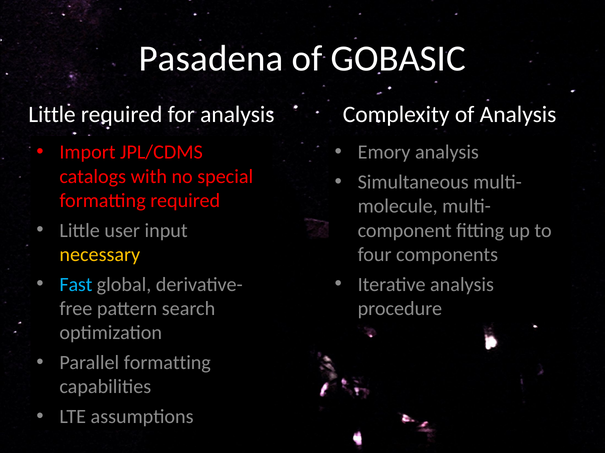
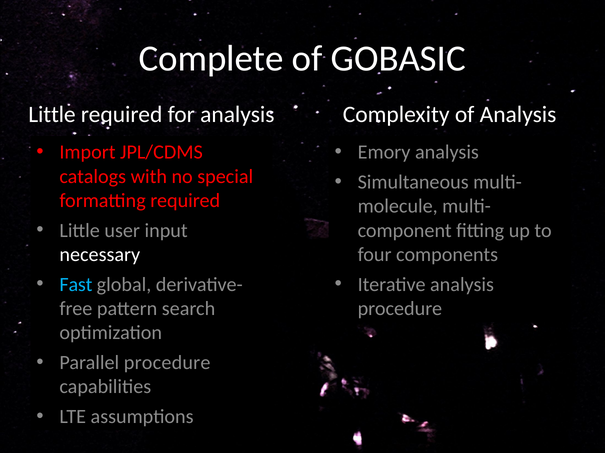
Pasadena: Pasadena -> Complete
necessary colour: yellow -> white
Parallel formatting: formatting -> procedure
